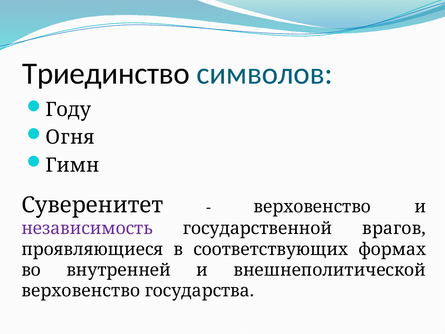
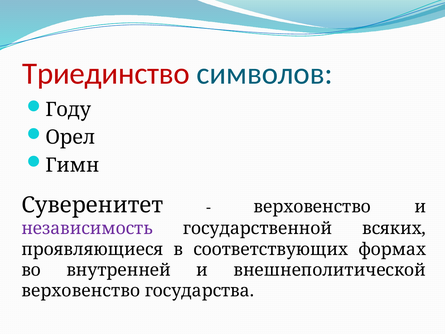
Триединство colour: black -> red
Огня: Огня -> Орел
врагов: врагов -> всяких
